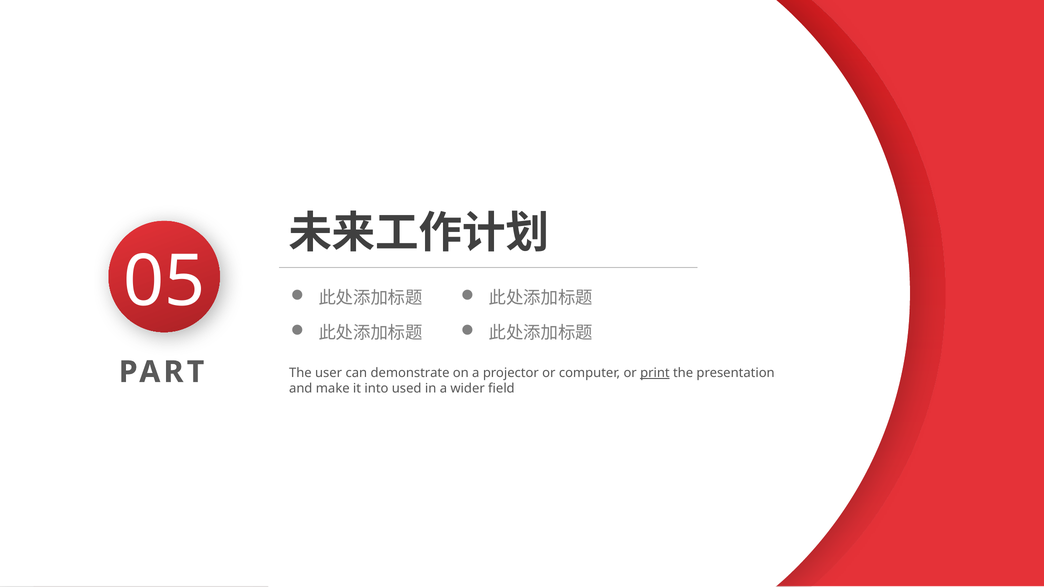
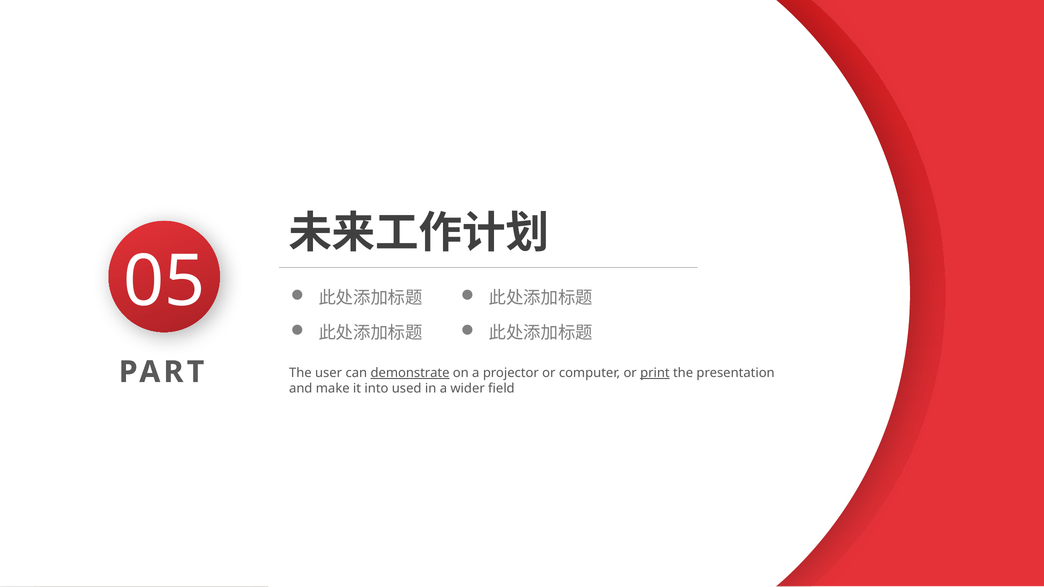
demonstrate underline: none -> present
